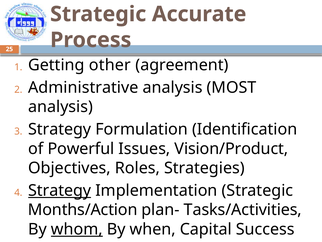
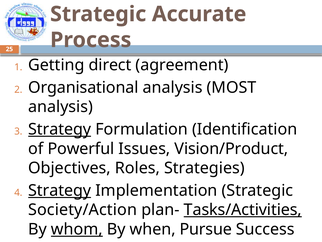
other: other -> direct
Administrative: Administrative -> Organisational
Strategy at (60, 129) underline: none -> present
Months/Action: Months/Action -> Society/Action
Tasks/Activities underline: none -> present
Capital: Capital -> Pursue
